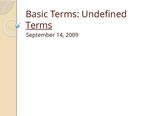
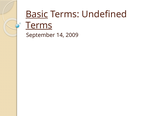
Basic underline: none -> present
